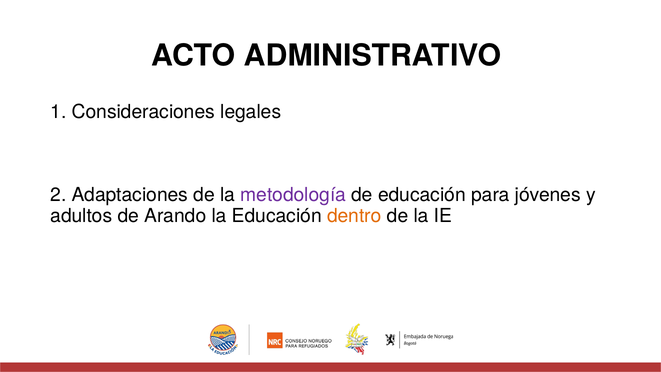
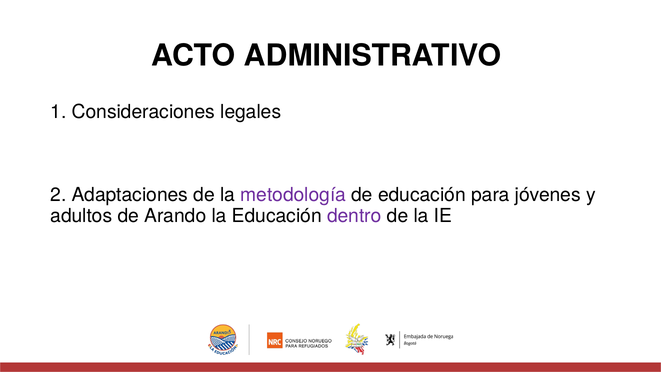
dentro colour: orange -> purple
